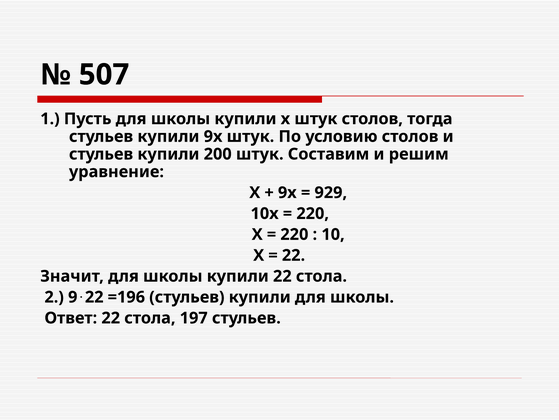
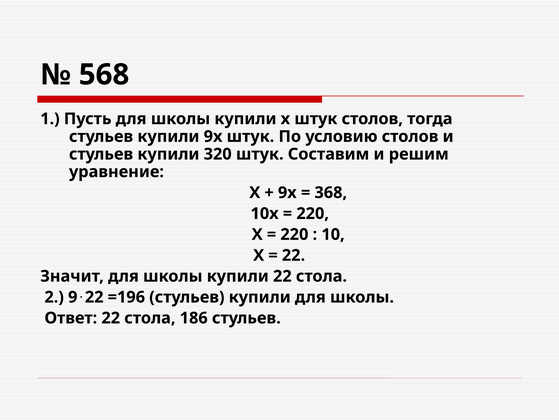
507: 507 -> 568
200: 200 -> 320
929: 929 -> 368
197: 197 -> 186
